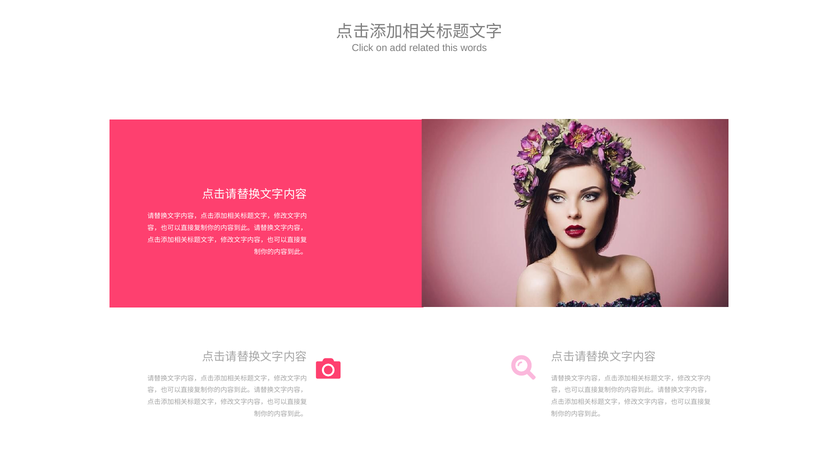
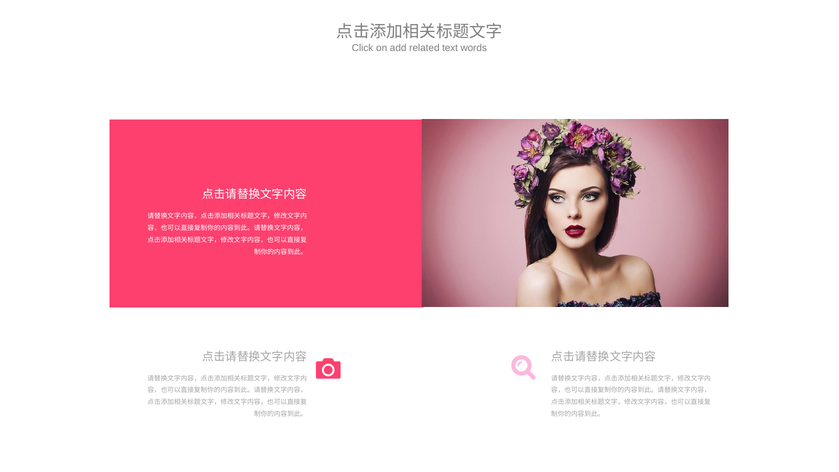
this: this -> text
